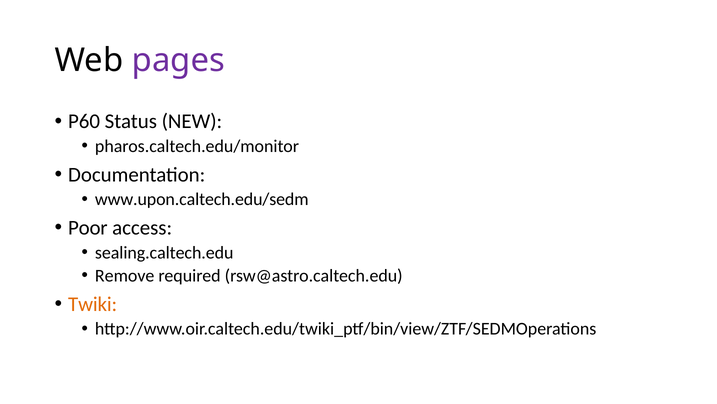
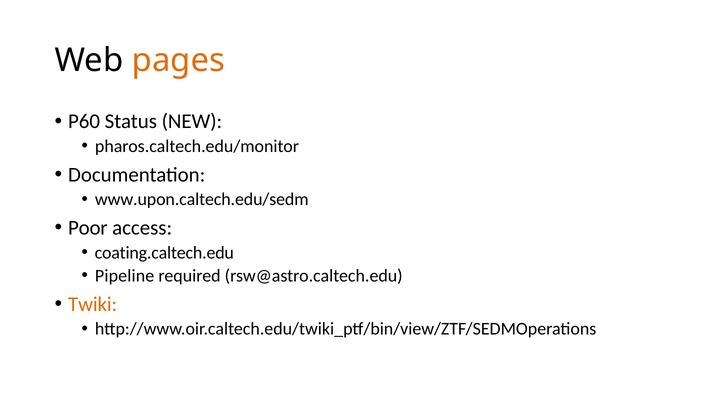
pages colour: purple -> orange
sealing.caltech.edu: sealing.caltech.edu -> coating.caltech.edu
Remove: Remove -> Pipeline
